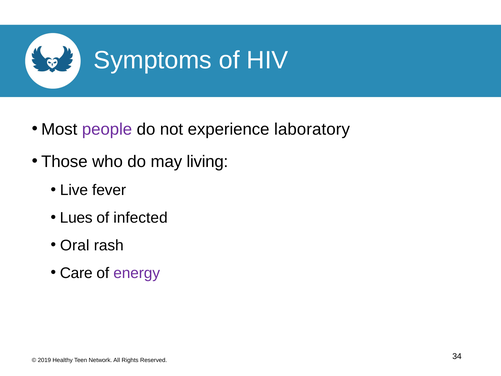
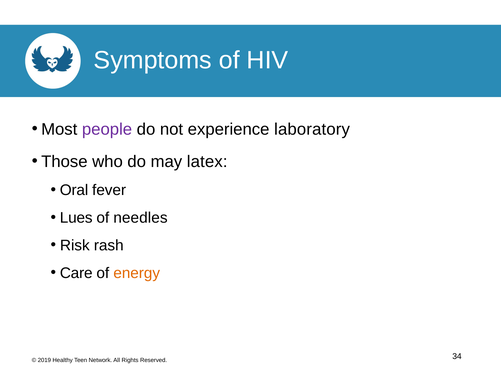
living: living -> latex
Live: Live -> Oral
infected: infected -> needles
Oral: Oral -> Risk
energy colour: purple -> orange
